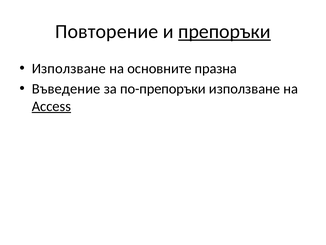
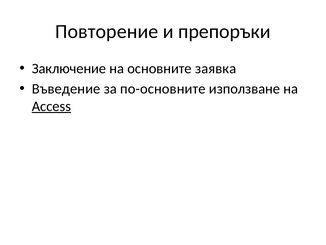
препоръки underline: present -> none
Използване at (69, 68): Използване -> Заключение
празна: празна -> заявка
по-препоръки: по-препоръки -> по-основните
